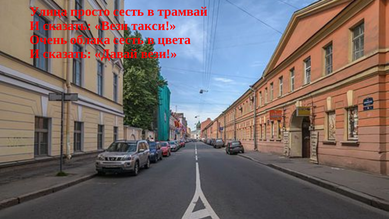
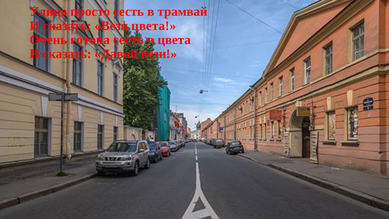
Вези такси: такси -> цвета
облака: облака -> готова
